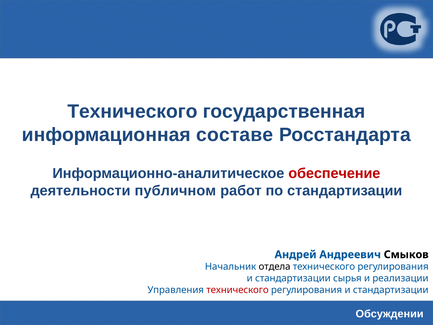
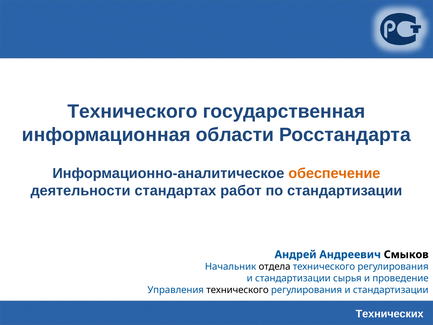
составе: составе -> области
обеспечение colour: red -> orange
публичном: публичном -> стандартах
реализации: реализации -> проведение
технического at (238, 290) colour: red -> black
Обсуждении: Обсуждении -> Технических
